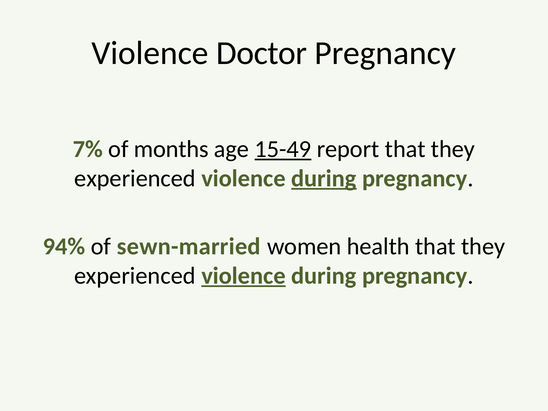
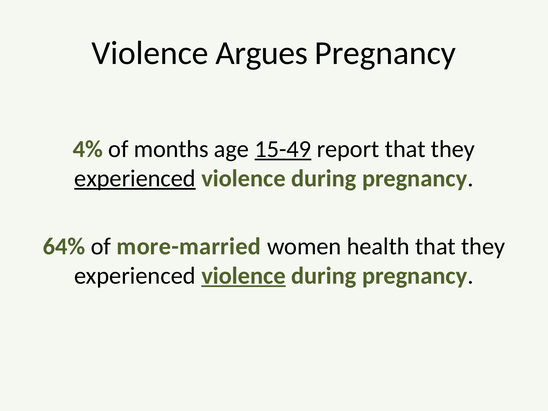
Doctor: Doctor -> Argues
7%: 7% -> 4%
experienced at (135, 178) underline: none -> present
during at (324, 178) underline: present -> none
94%: 94% -> 64%
sewn-married: sewn-married -> more-married
